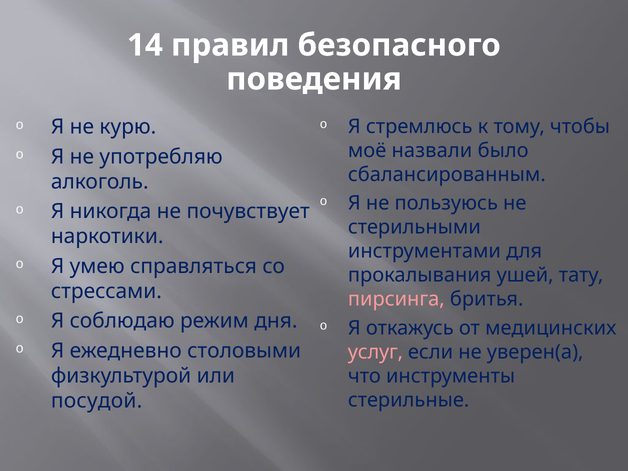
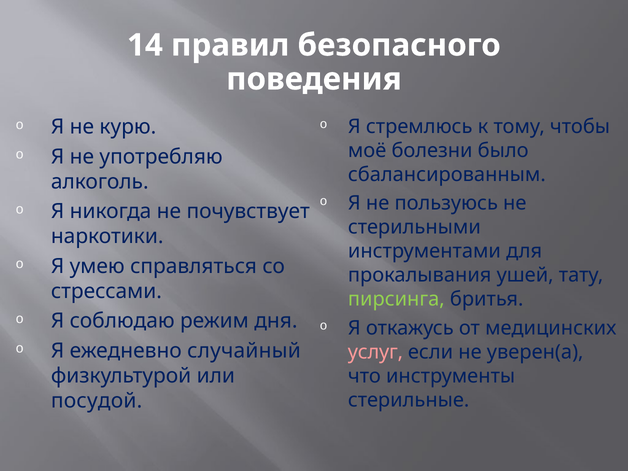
назвали: назвали -> болезни
пирсинга colour: pink -> light green
столовыми: столовыми -> случайный
